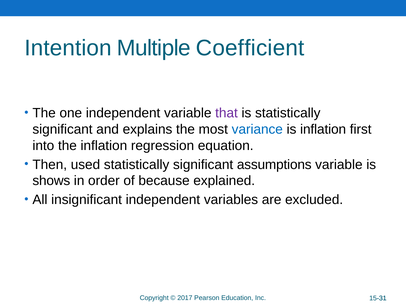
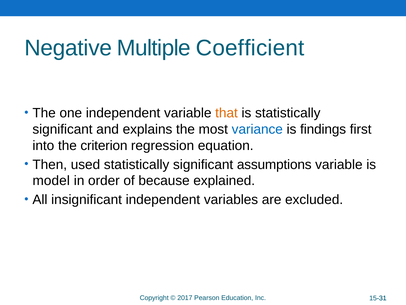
Intention: Intention -> Negative
that colour: purple -> orange
is inflation: inflation -> findings
the inflation: inflation -> criterion
shows: shows -> model
